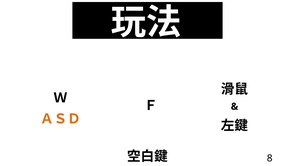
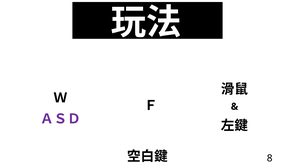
ＡＳＤ colour: orange -> purple
